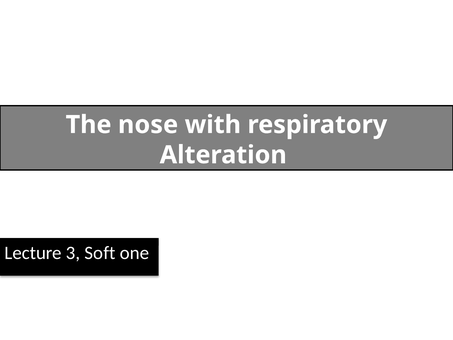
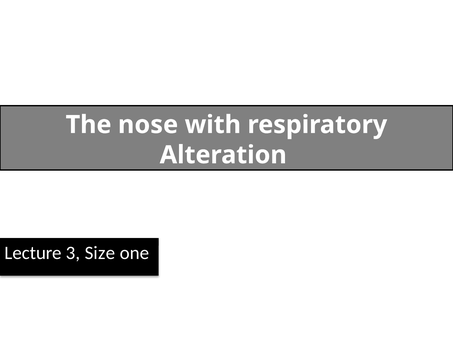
Soft: Soft -> Size
